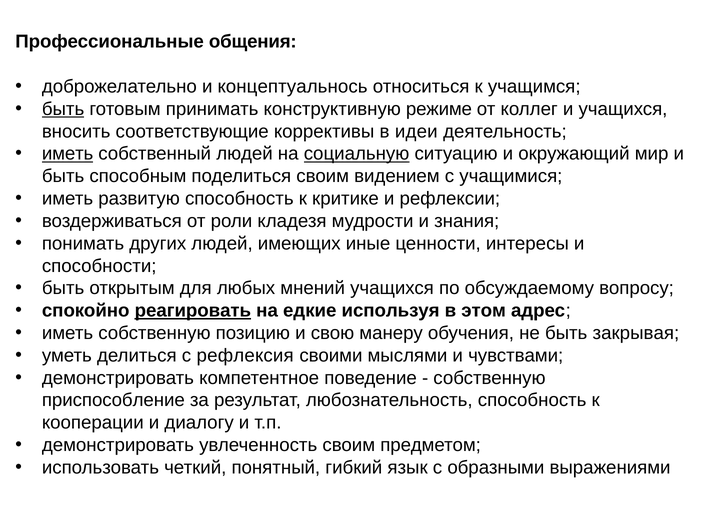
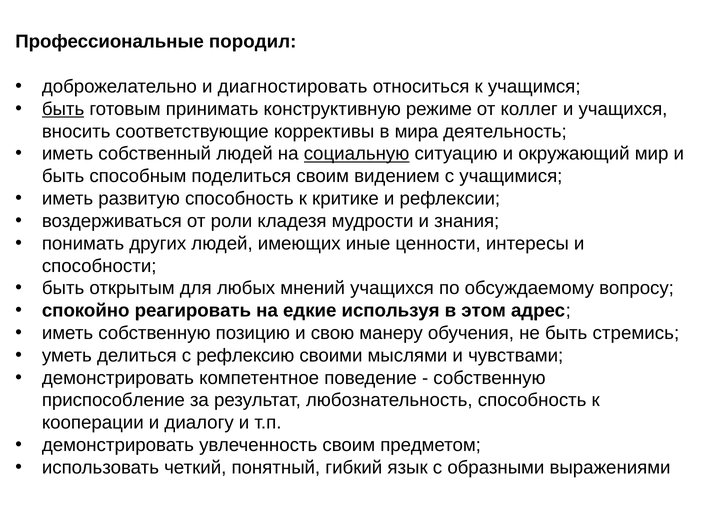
общения: общения -> породил
концептуальнось: концептуальнось -> диагностировать
идеи: идеи -> мира
иметь at (68, 154) underline: present -> none
реагировать underline: present -> none
закрывая: закрывая -> стремись
рефлексия: рефлексия -> рефлексию
